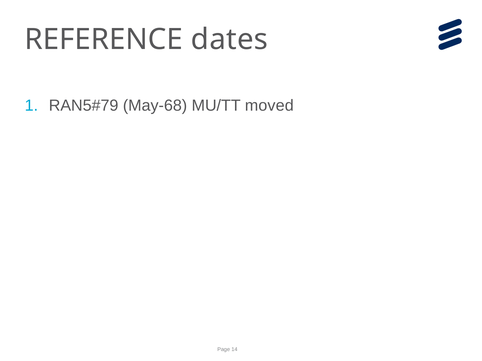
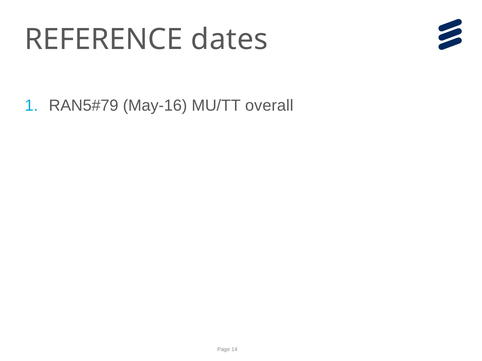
May-68: May-68 -> May-16
moved: moved -> overall
